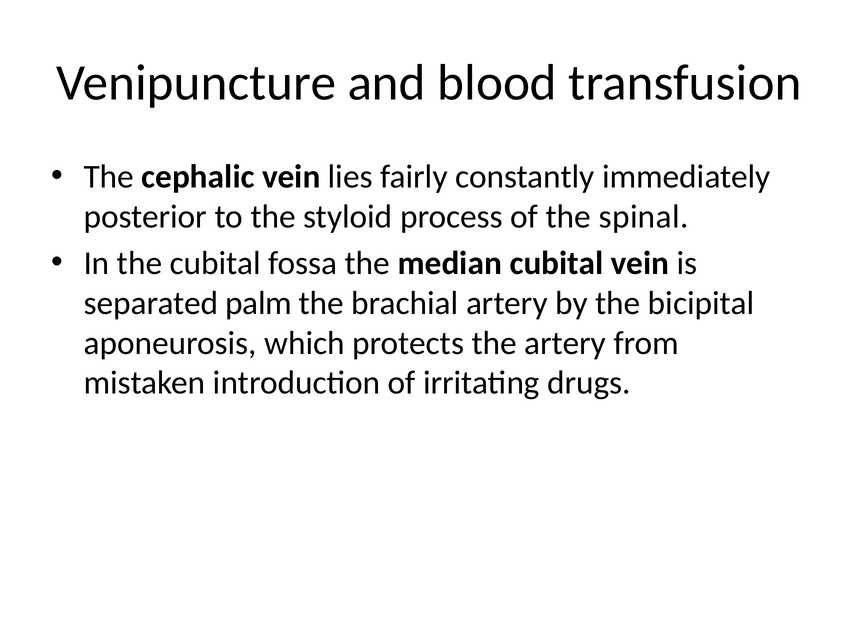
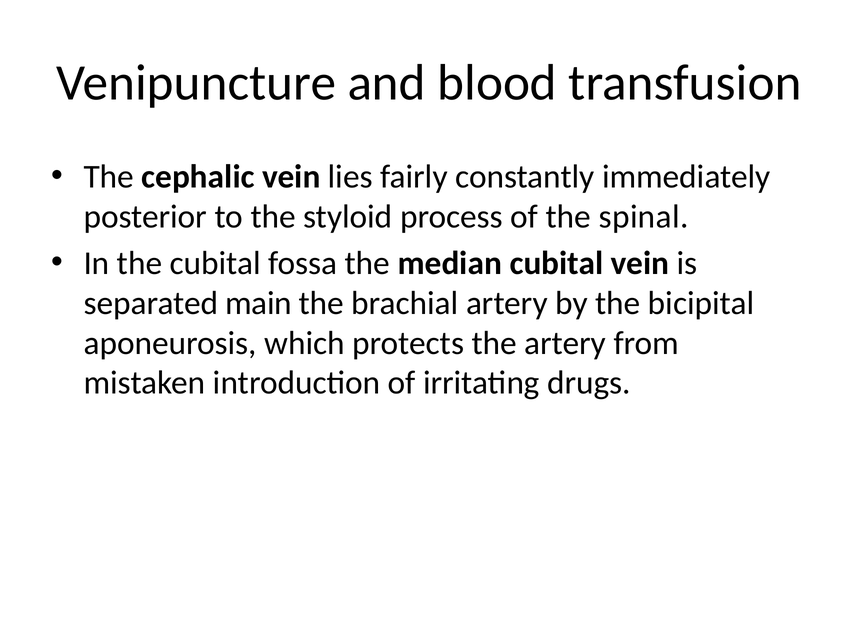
palm: palm -> main
